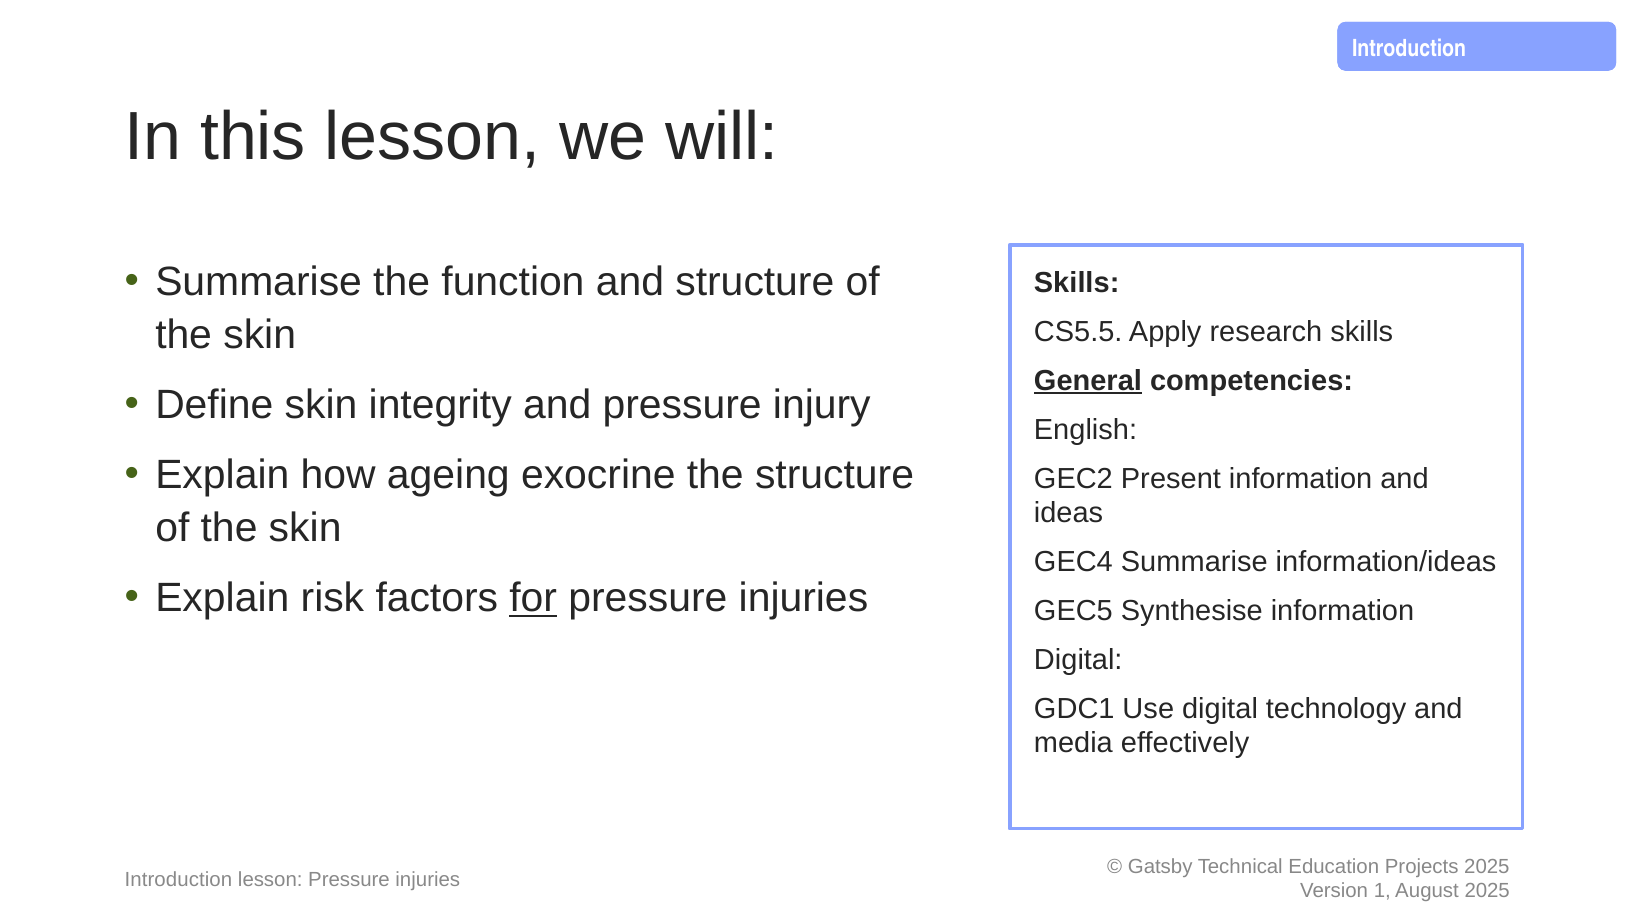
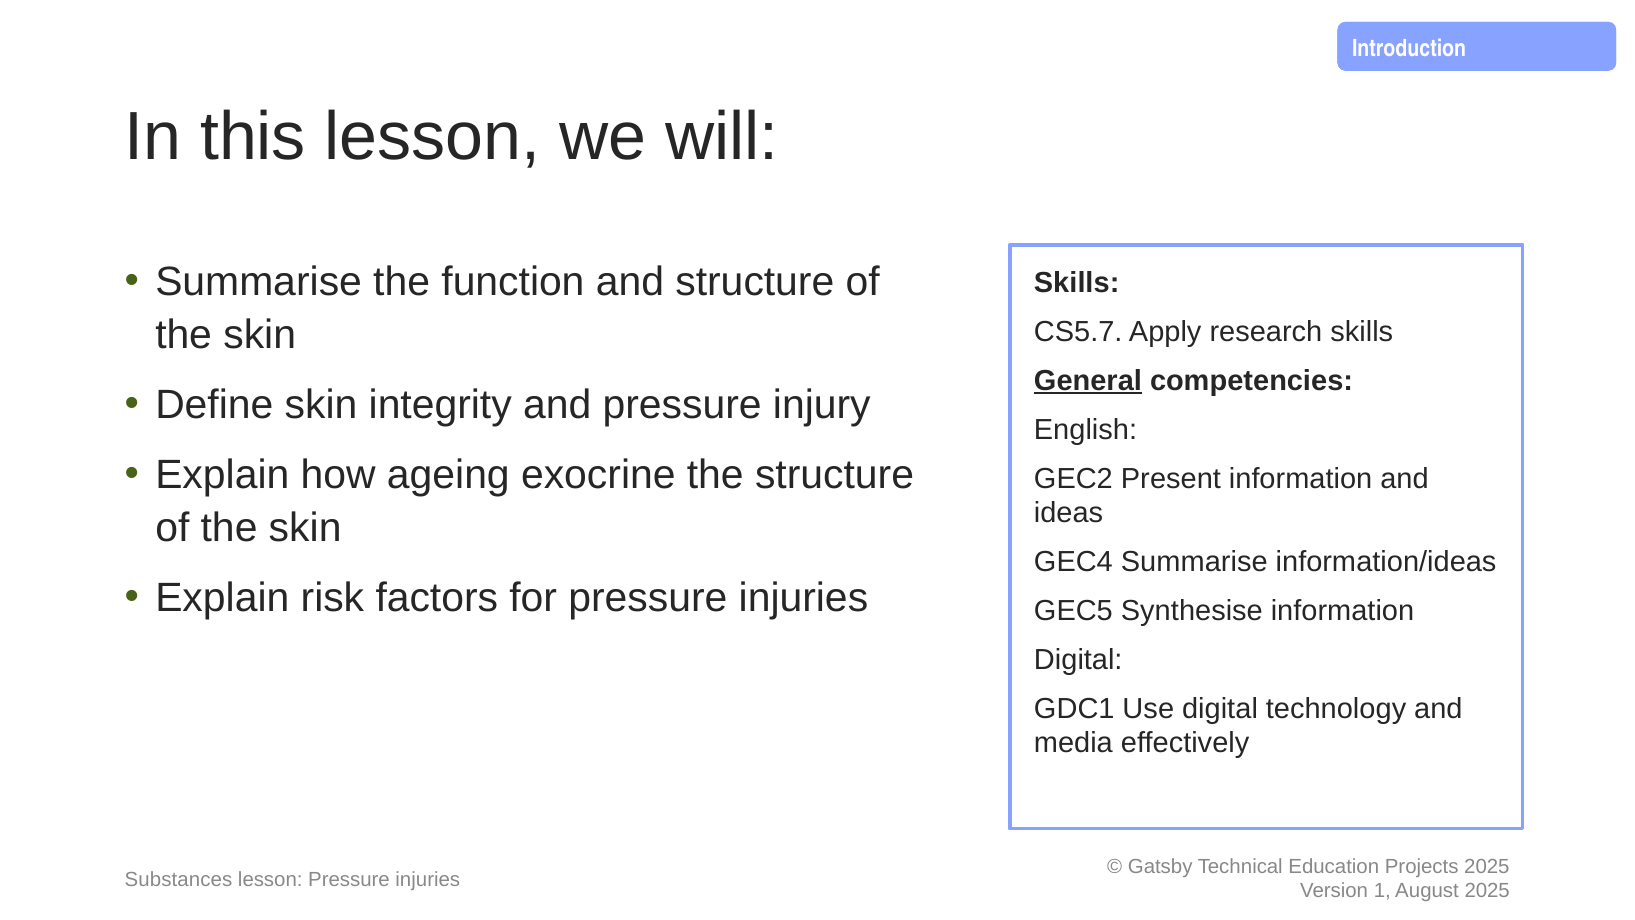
CS5.5: CS5.5 -> CS5.7
for underline: present -> none
Introduction at (178, 879): Introduction -> Substances
